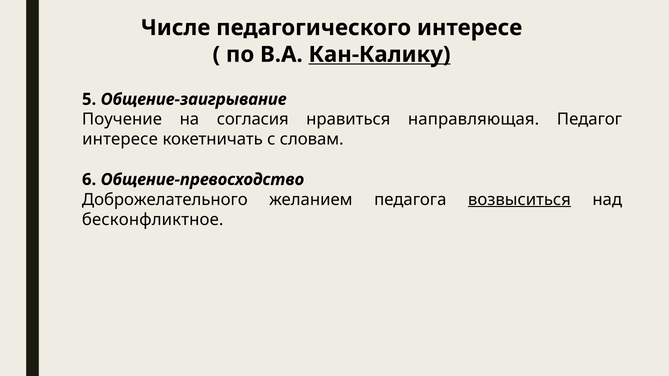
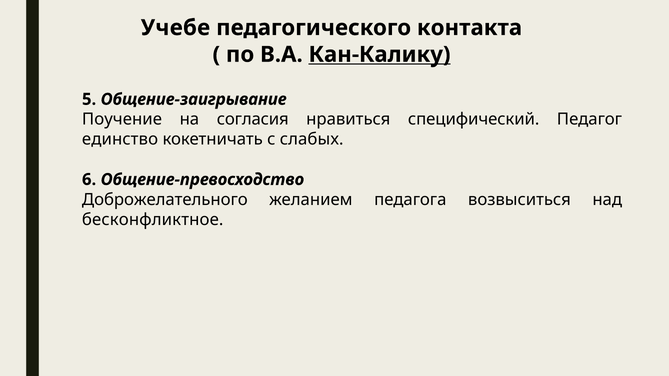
Числе: Числе -> Учебе
педагогического интересе: интересе -> контакта
направляющая: направляющая -> специфический
интересе at (120, 140): интересе -> единство
словам: словам -> слабых
возвыситься underline: present -> none
